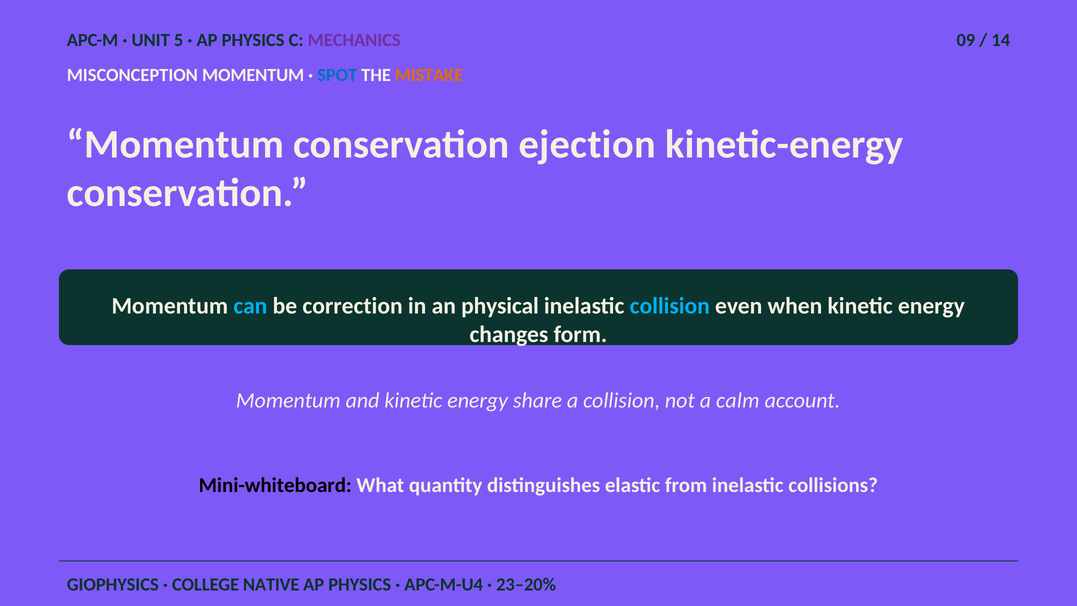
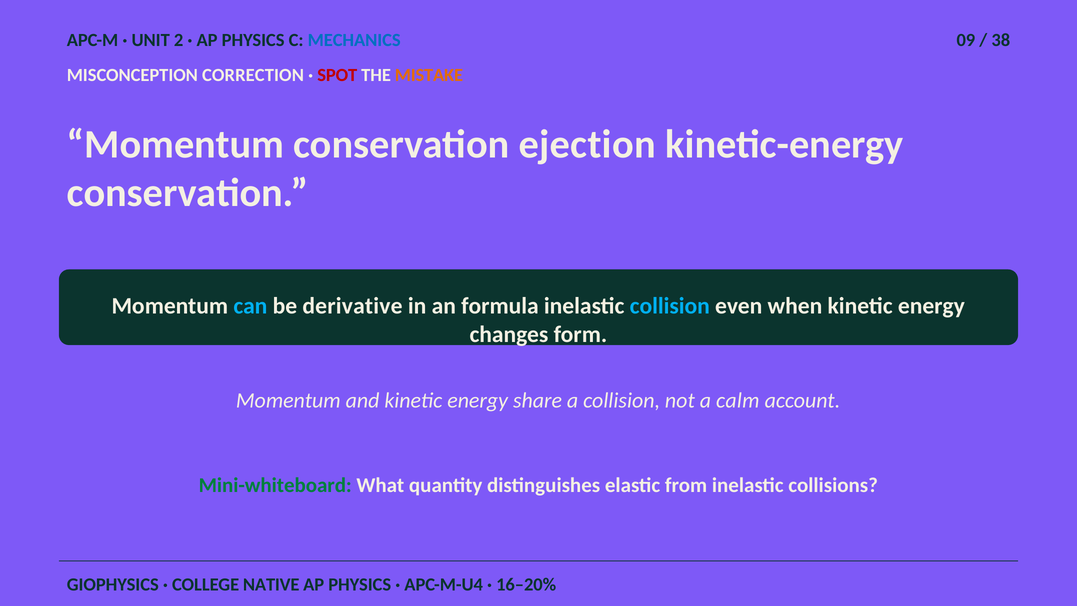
5: 5 -> 2
MECHANICS colour: purple -> blue
14: 14 -> 38
MISCONCEPTION MOMENTUM: MOMENTUM -> CORRECTION
SPOT colour: blue -> red
correction: correction -> derivative
physical: physical -> formula
Mini-whiteboard colour: black -> green
23–20%: 23–20% -> 16–20%
